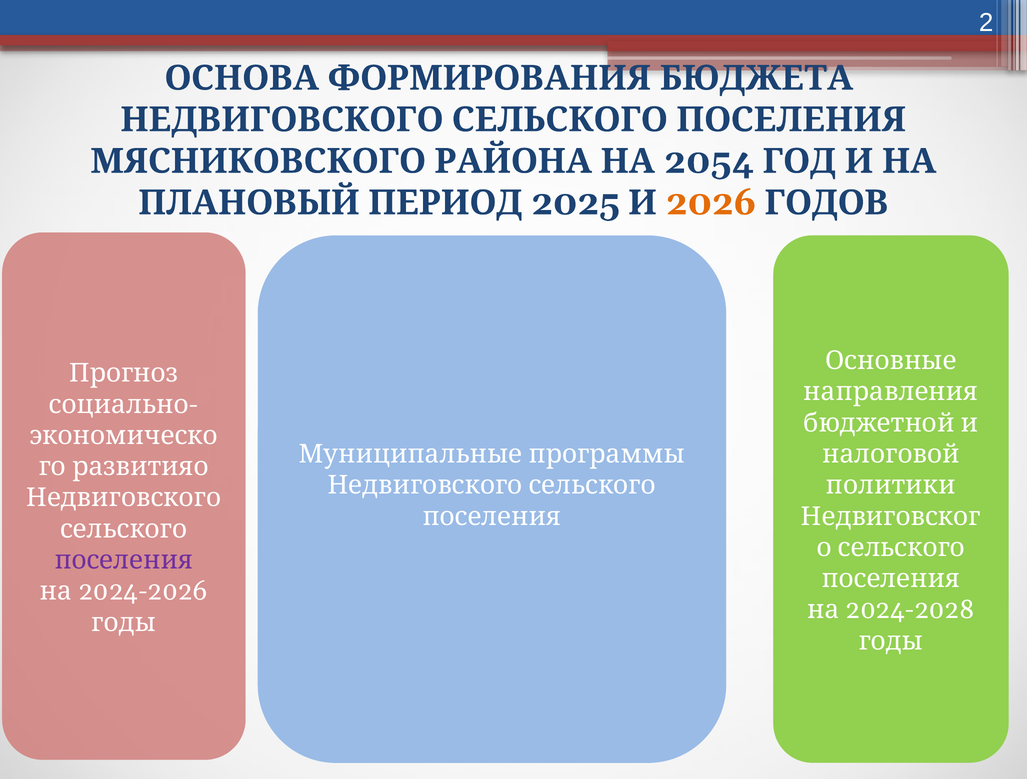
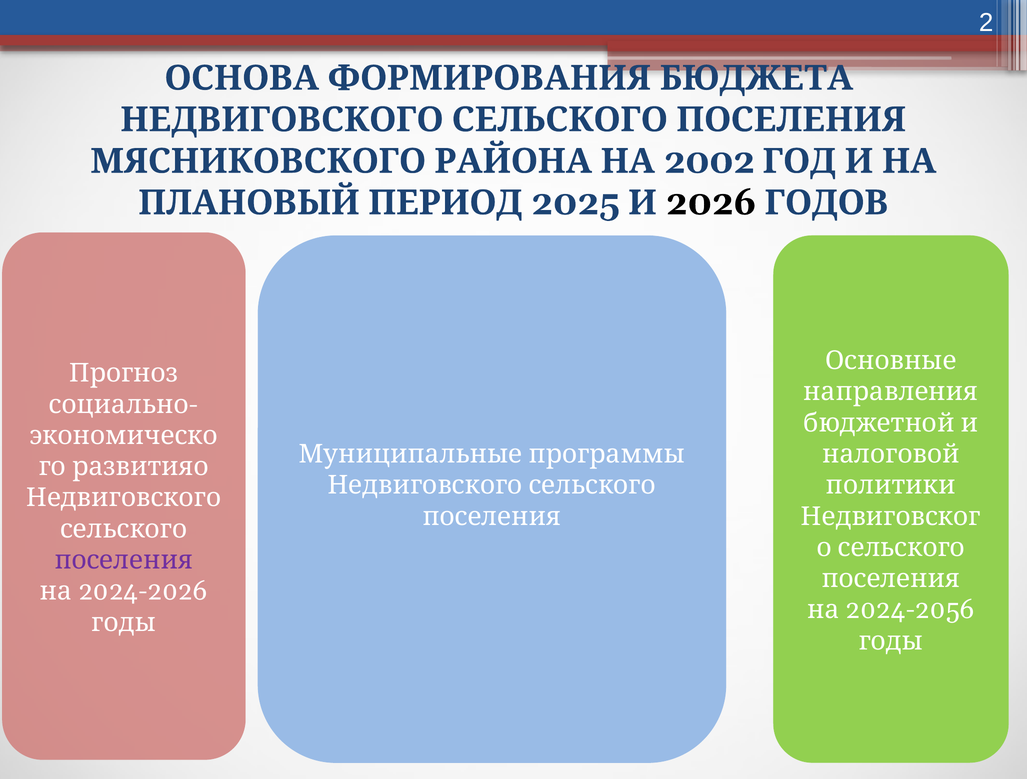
2054: 2054 -> 2002
2026 colour: orange -> black
2024-2028: 2024-2028 -> 2024-2056
